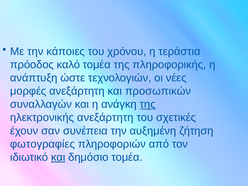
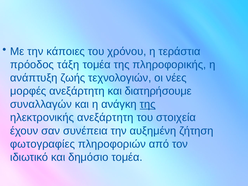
καλό: καλό -> τάξη
ώστε: ώστε -> ζωής
προσωπικών: προσωπικών -> διατηρήσουμε
σχετικές: σχετικές -> στοιχεία
και at (58, 157) underline: present -> none
